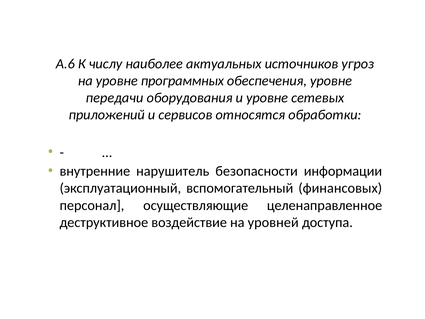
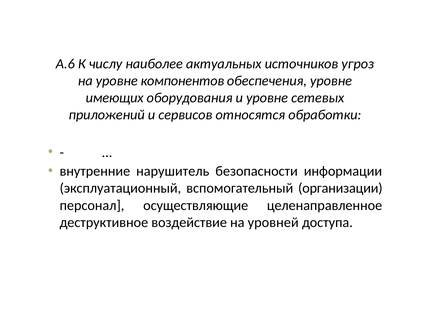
программных: программных -> компонентов
передачи: передачи -> имеющих
финансовых: финансовых -> организации
